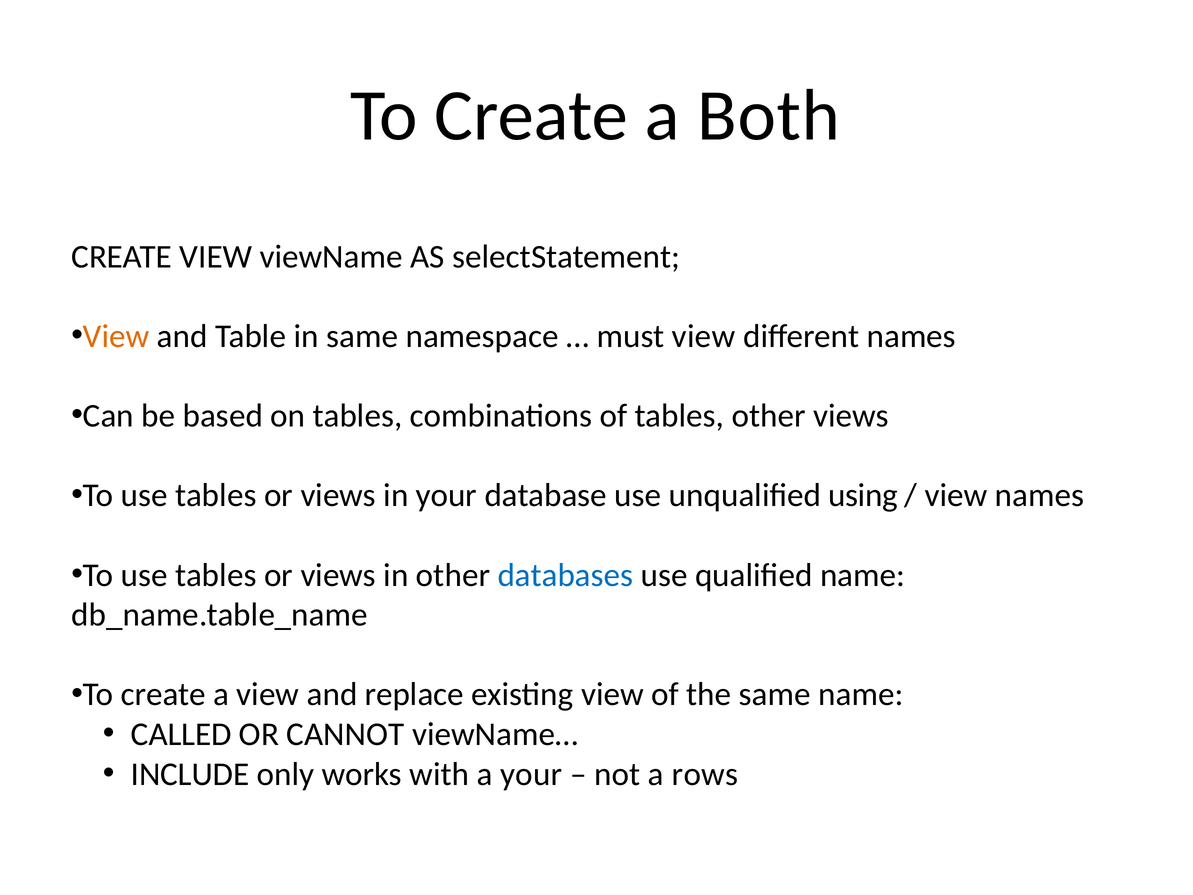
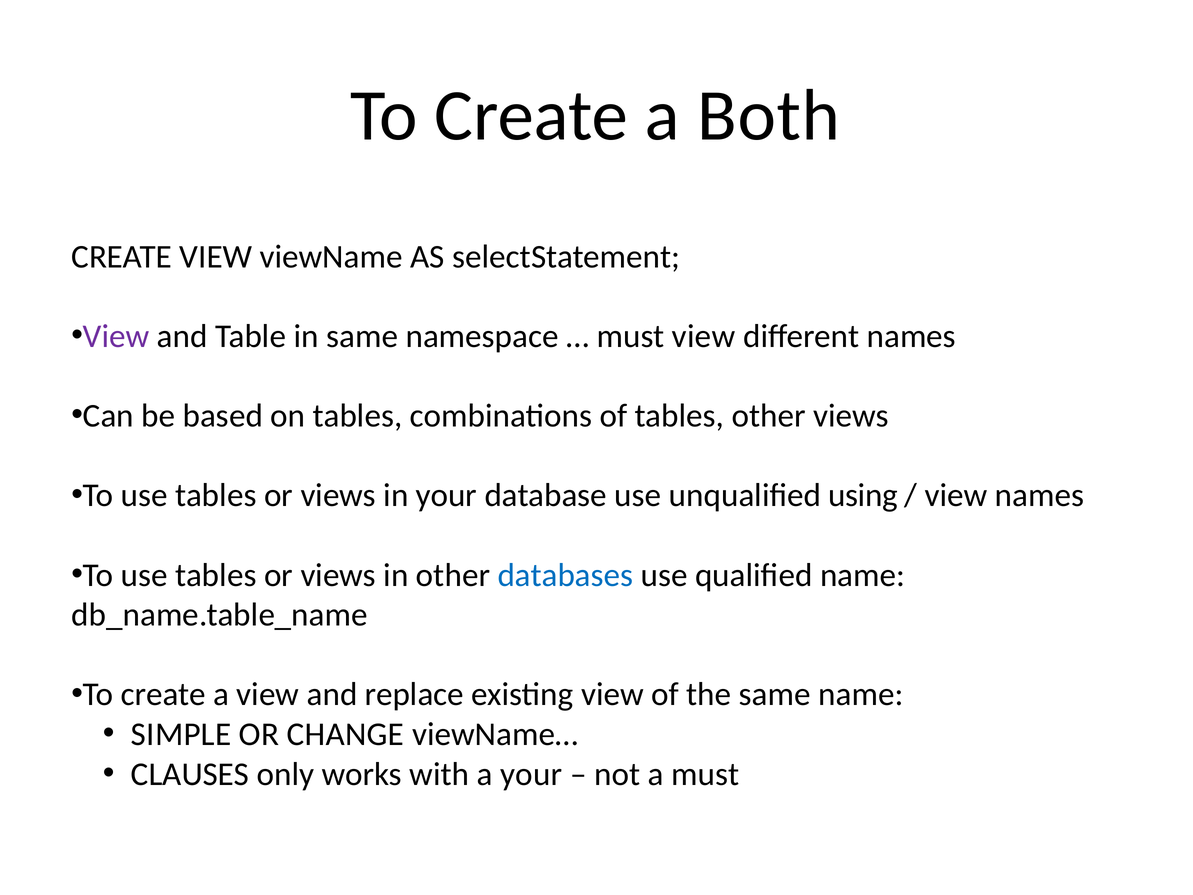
View at (116, 336) colour: orange -> purple
CALLED: CALLED -> SIMPLE
CANNOT: CANNOT -> CHANGE
INCLUDE: INCLUDE -> CLAUSES
a rows: rows -> must
